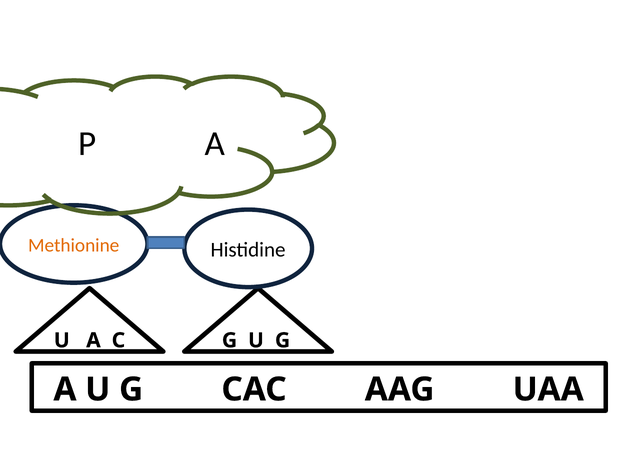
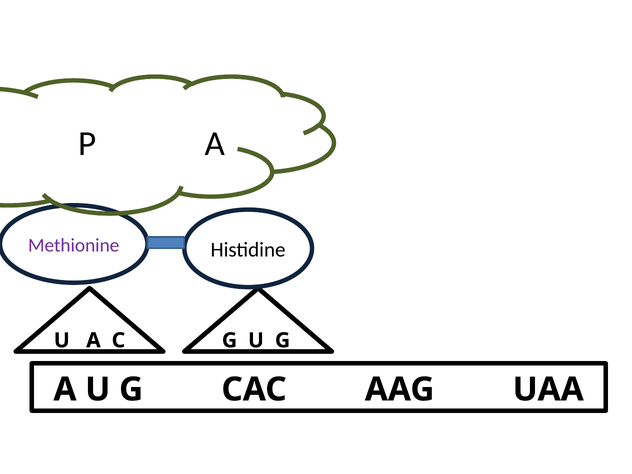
Methionine colour: orange -> purple
